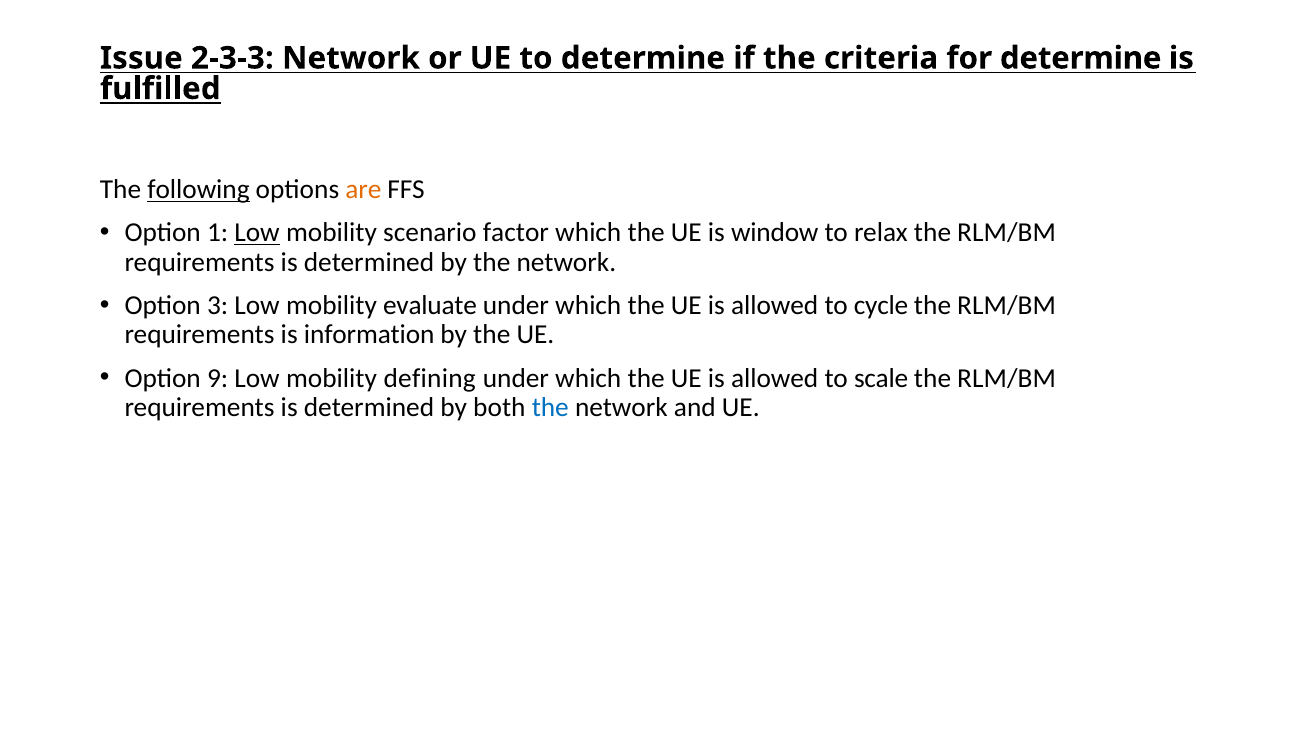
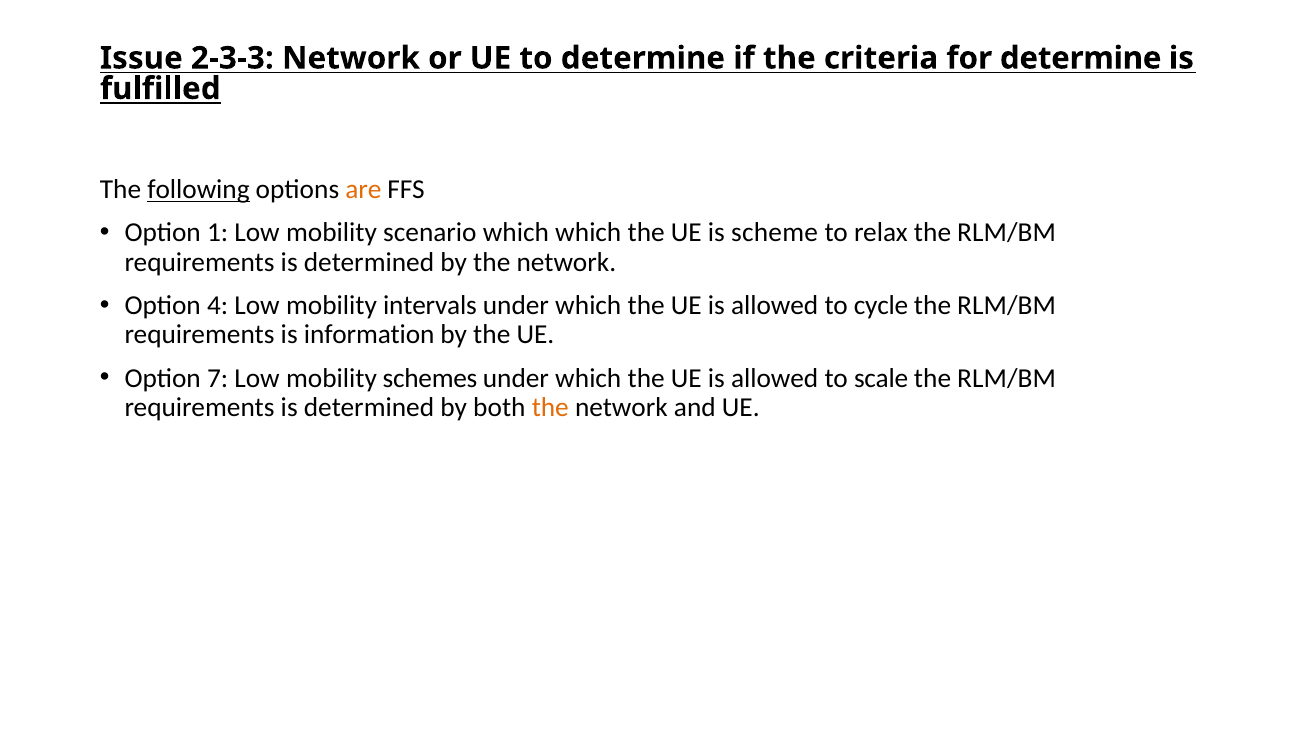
Low at (257, 233) underline: present -> none
scenario factor: factor -> which
window: window -> scheme
3: 3 -> 4
evaluate: evaluate -> intervals
9: 9 -> 7
defining: defining -> schemes
the at (550, 408) colour: blue -> orange
